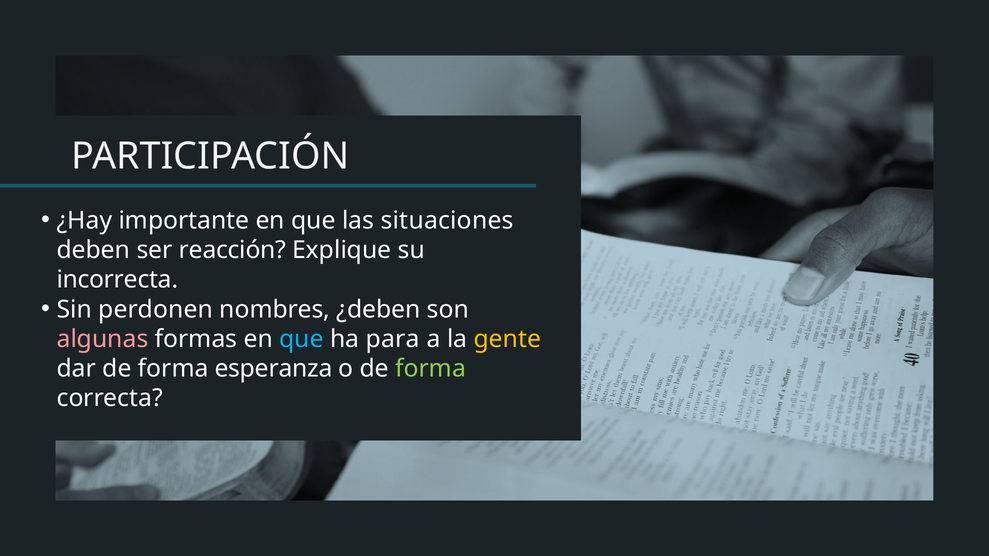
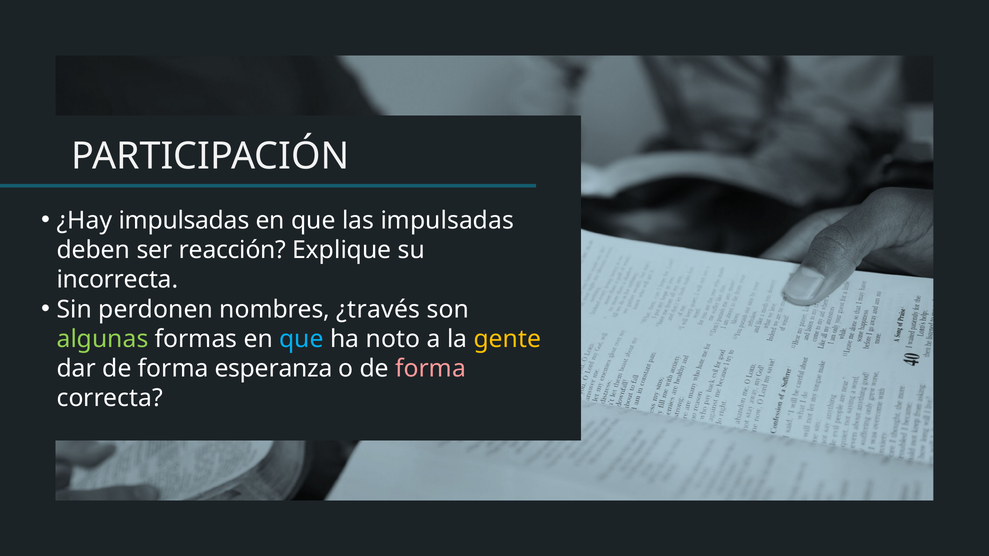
¿Hay importante: importante -> impulsadas
las situaciones: situaciones -> impulsadas
¿deben: ¿deben -> ¿través
algunas colour: pink -> light green
para: para -> noto
forma at (431, 369) colour: light green -> pink
